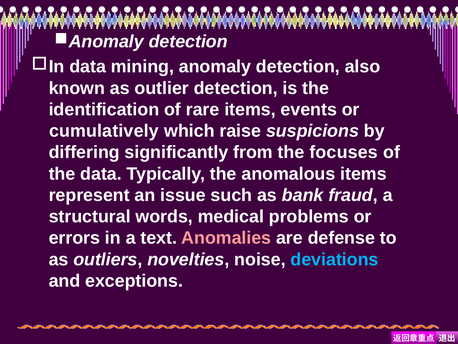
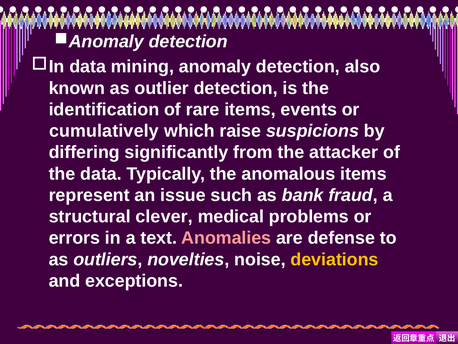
focuses: focuses -> attacker
words: words -> clever
deviations colour: light blue -> yellow
